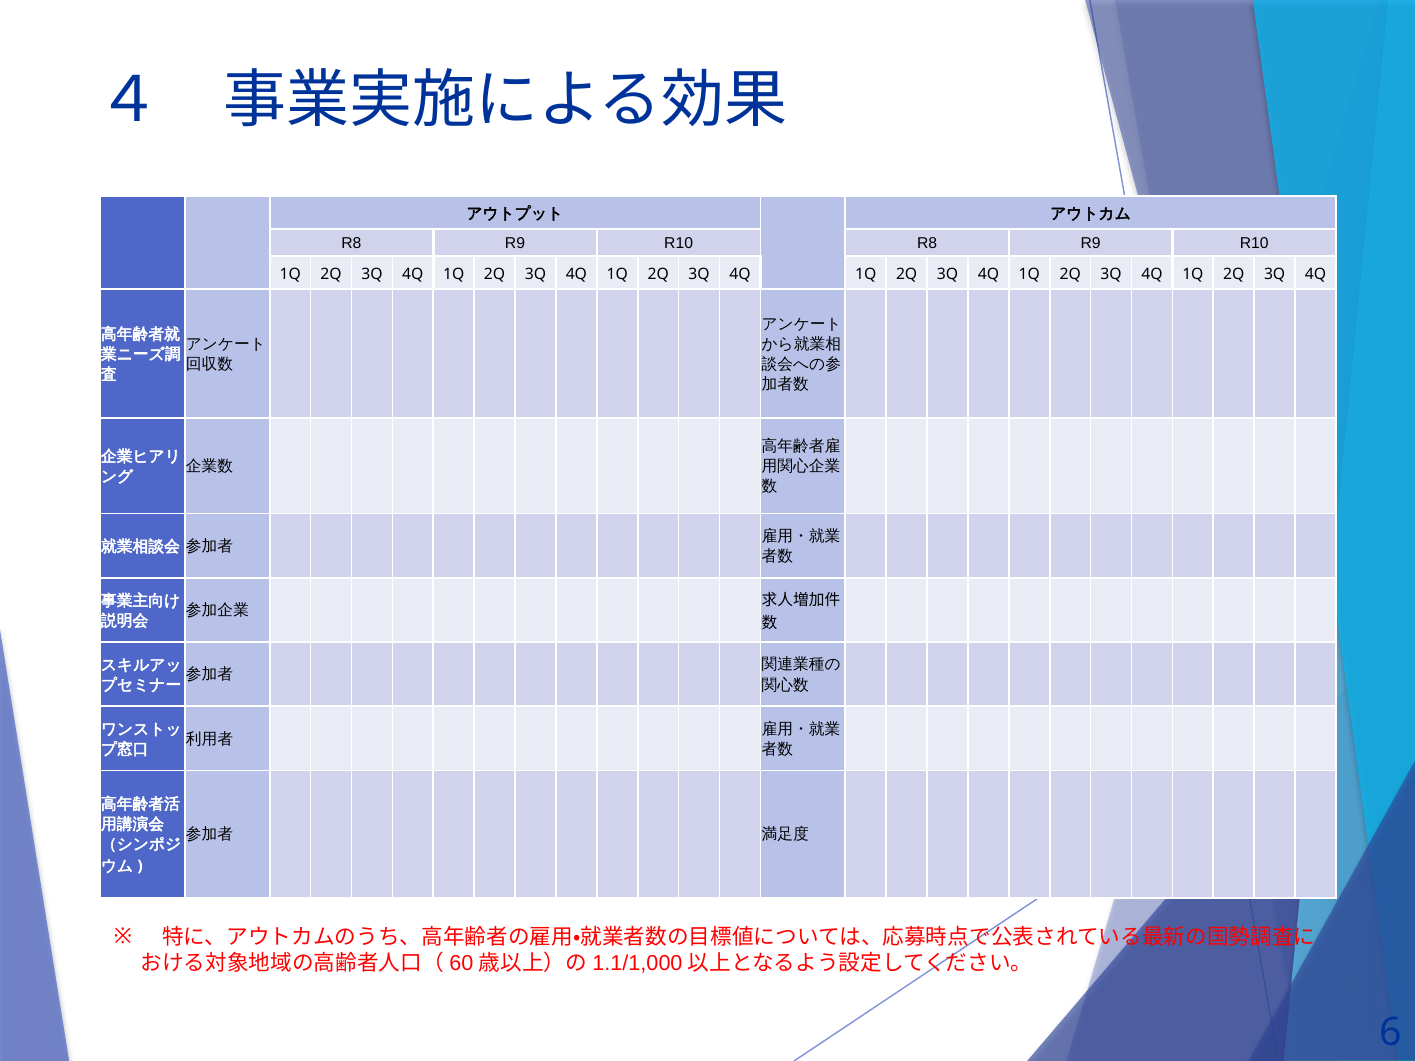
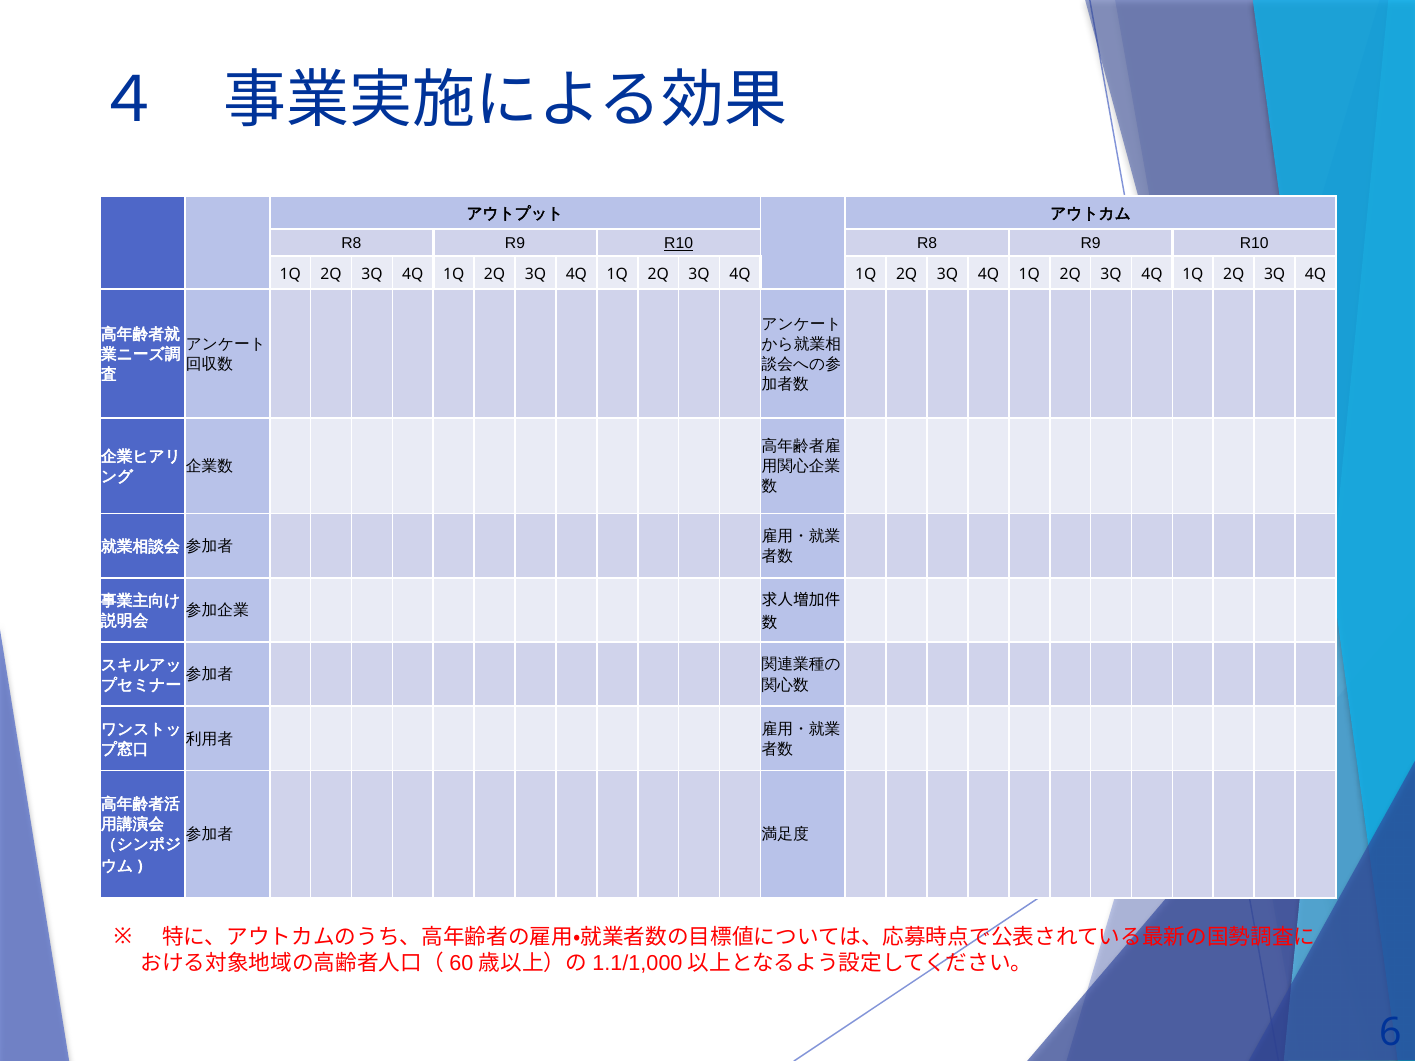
R10 at (679, 244) underline: none -> present
